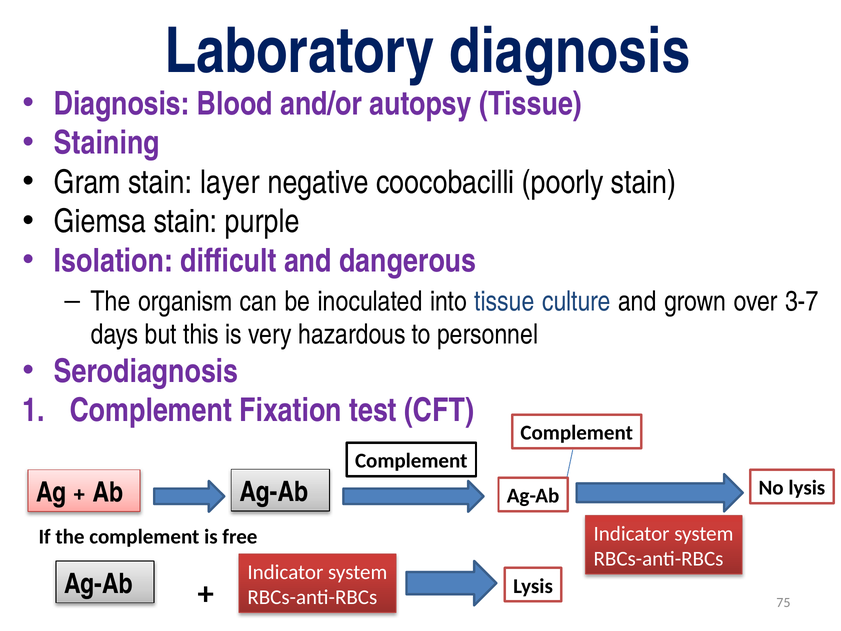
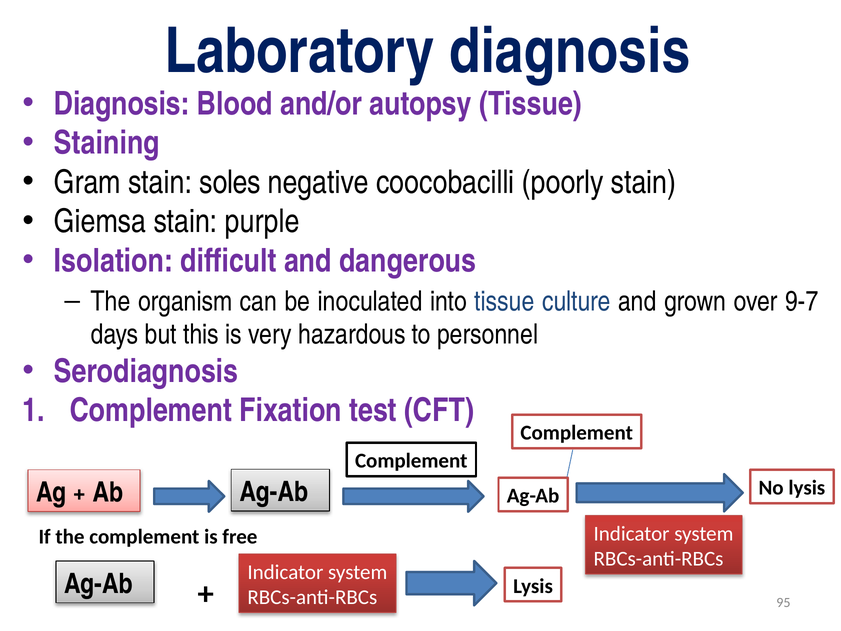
layer: layer -> soles
3-7: 3-7 -> 9-7
75: 75 -> 95
